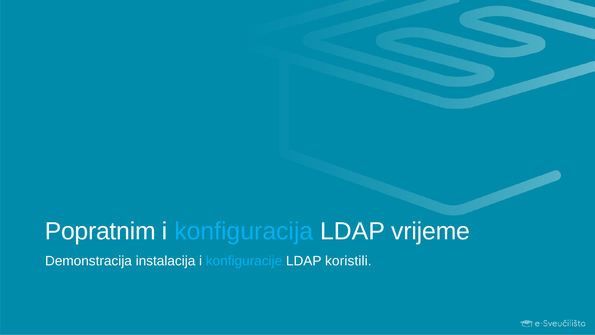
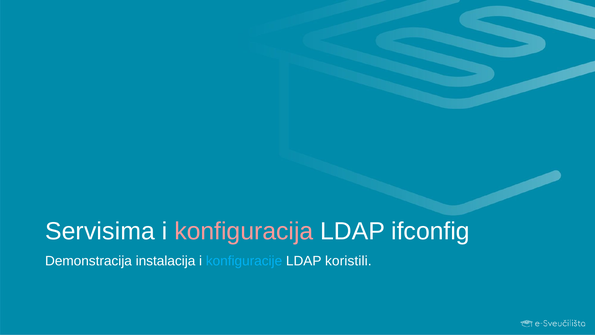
Popratnim: Popratnim -> Servisima
konfiguracija colour: light blue -> pink
vrijeme: vrijeme -> ifconfig
